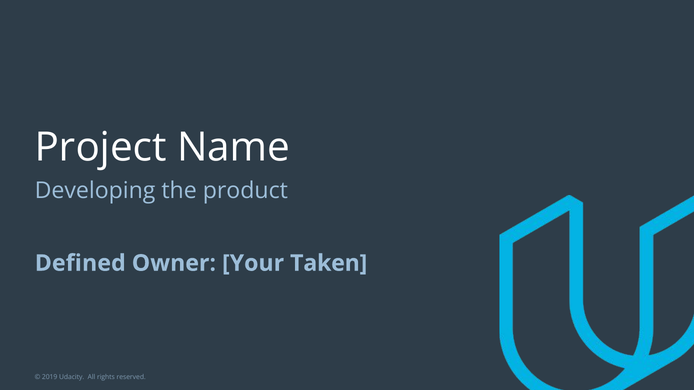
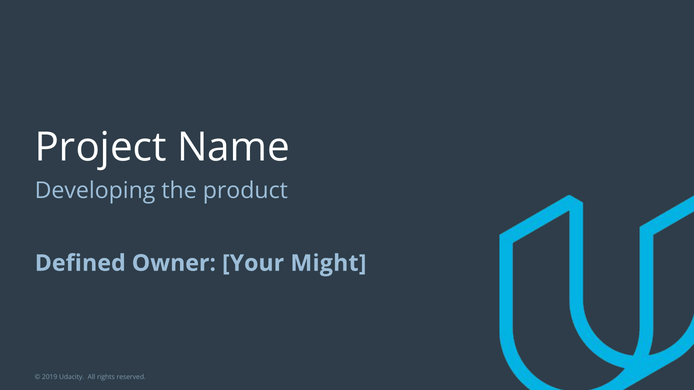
Taken: Taken -> Might
